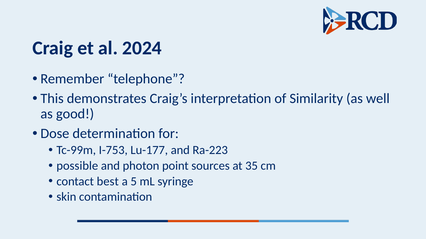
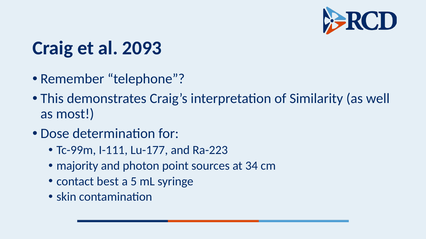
2024: 2024 -> 2093
good: good -> most
I-753: I-753 -> I-111
possible: possible -> majority
35: 35 -> 34
